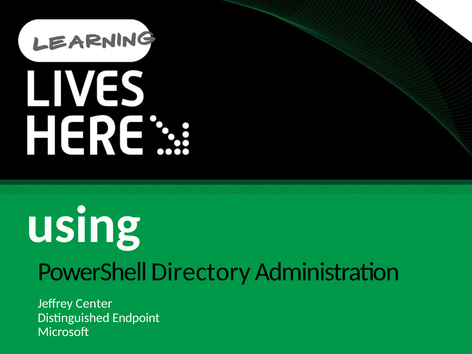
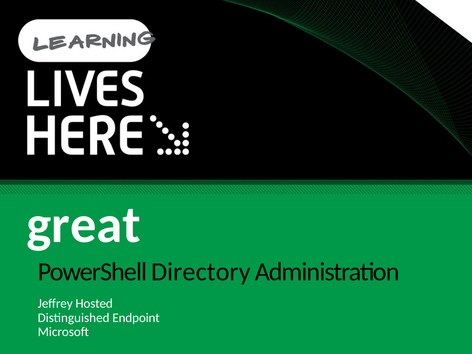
using: using -> great
Center: Center -> Hosted
